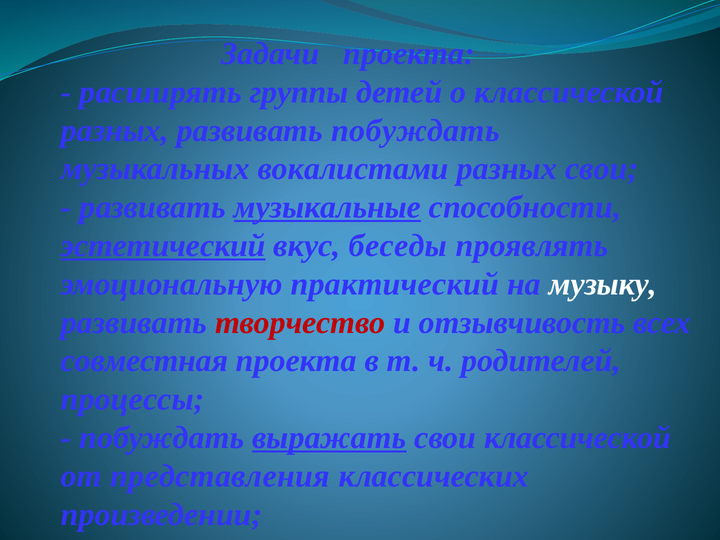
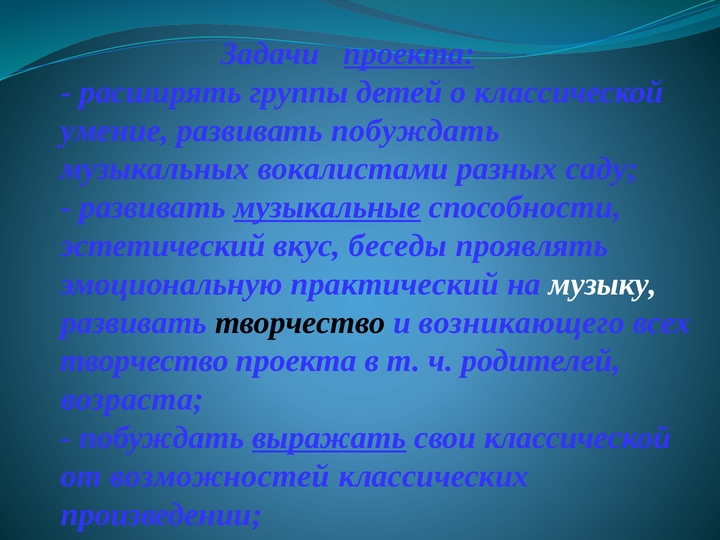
проекта at (409, 54) underline: none -> present
разных at (115, 130): разных -> умение
разных свои: свои -> саду
эстетический underline: present -> none
творчество at (300, 323) colour: red -> black
отзывчивость: отзывчивость -> возникающего
совместная at (145, 361): совместная -> творчество
процессы: процессы -> возраста
представления: представления -> возможностей
